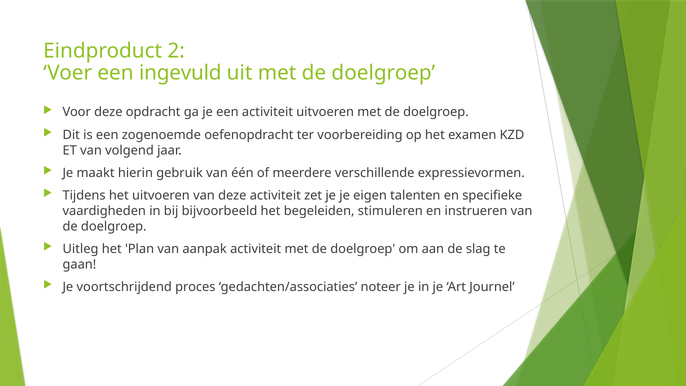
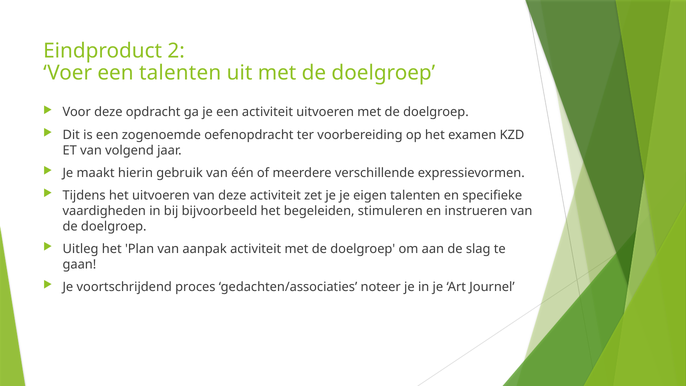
een ingevuld: ingevuld -> talenten
